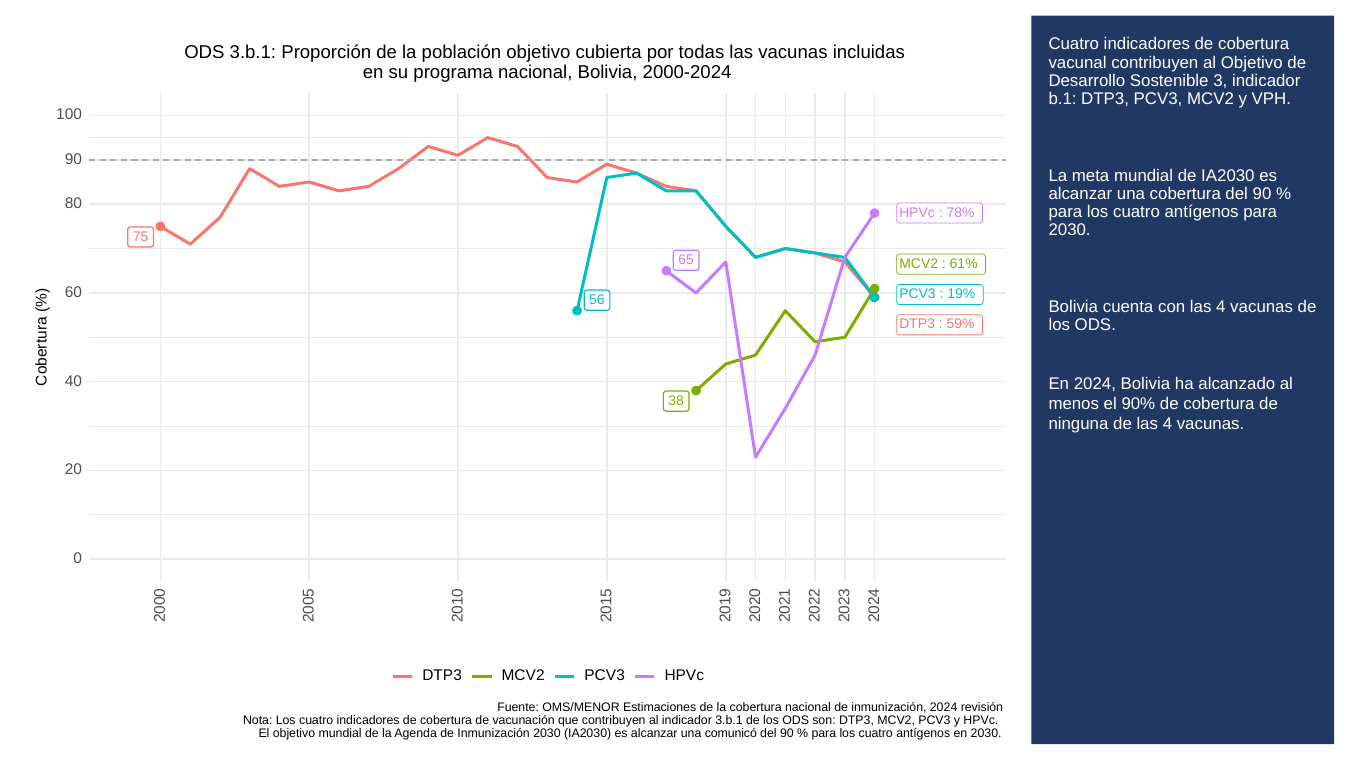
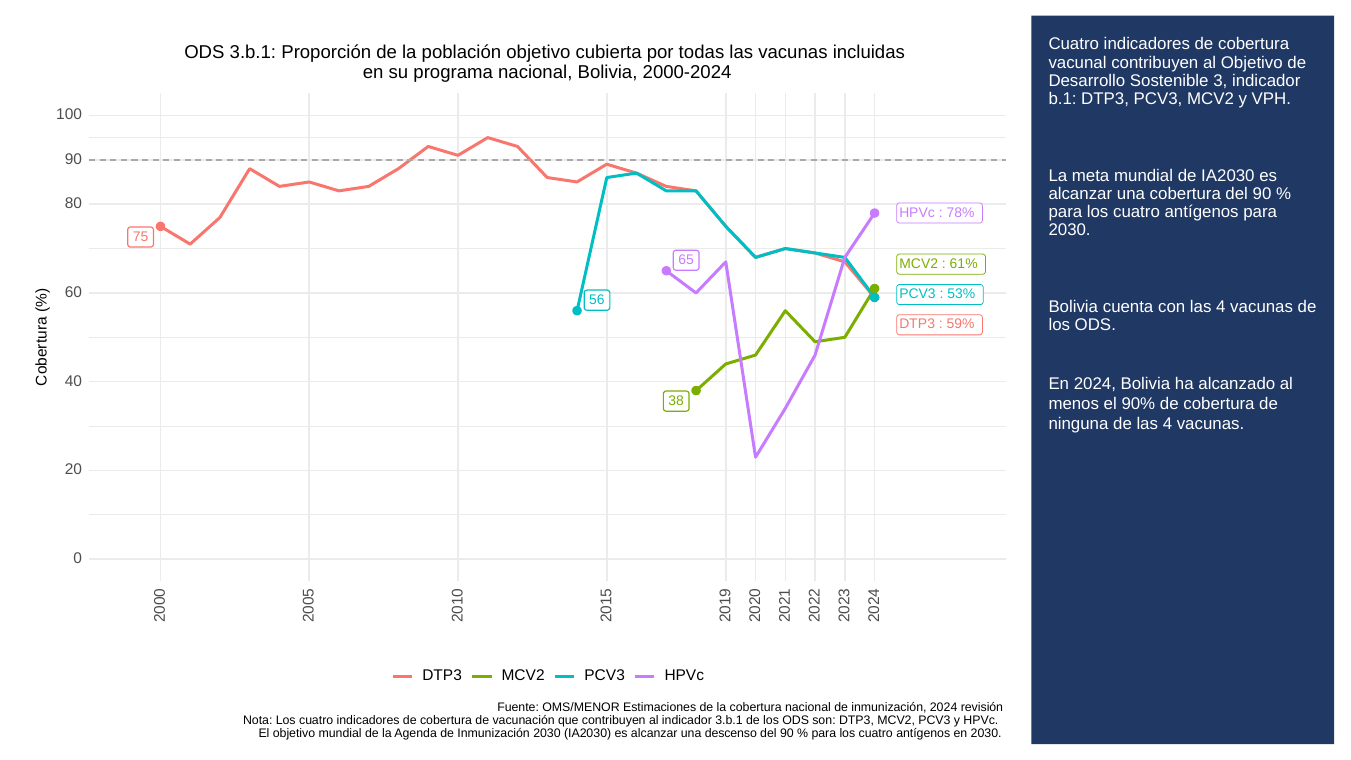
19%: 19% -> 53%
comunicó: comunicó -> descenso
